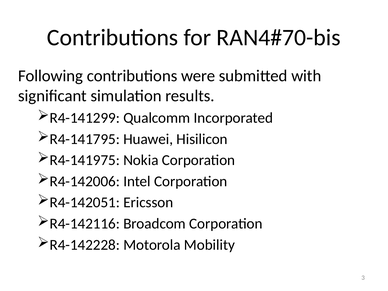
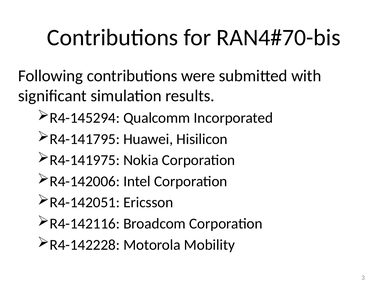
R4-141299: R4-141299 -> R4-145294
